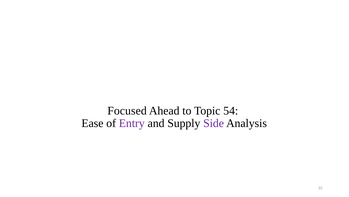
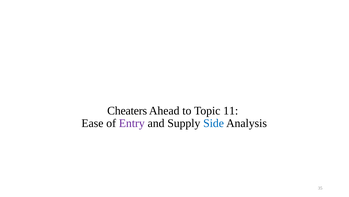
Focused: Focused -> Cheaters
54: 54 -> 11
Side colour: purple -> blue
